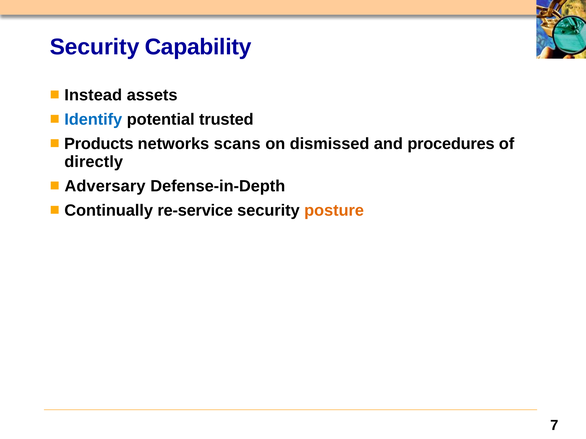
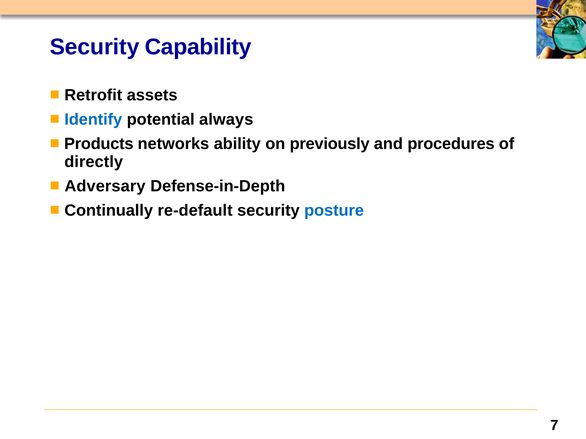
Instead: Instead -> Retrofit
trusted: trusted -> always
scans: scans -> ability
dismissed: dismissed -> previously
re-service: re-service -> re-default
posture colour: orange -> blue
